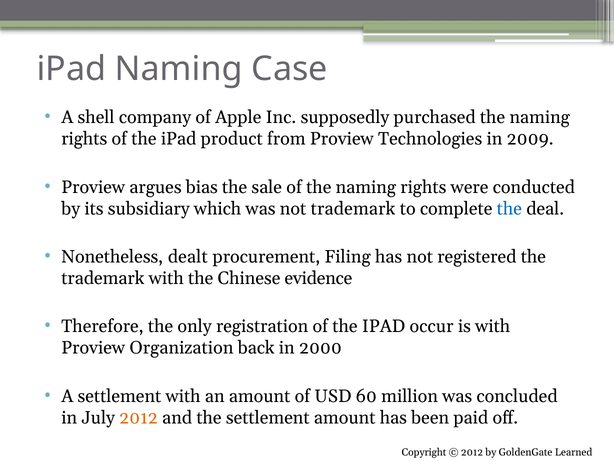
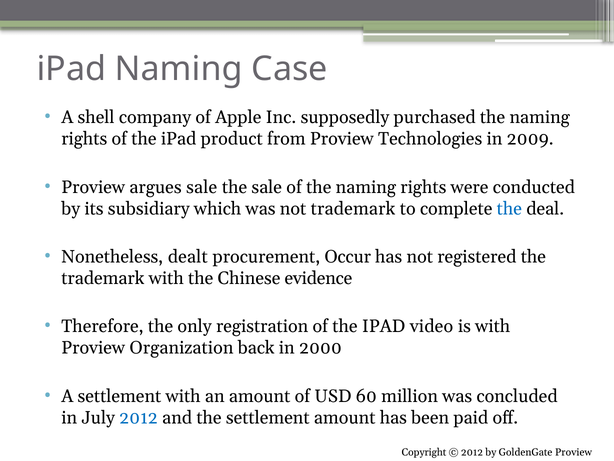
argues bias: bias -> sale
Filing: Filing -> Occur
occur: occur -> video
2012 at (139, 417) colour: orange -> blue
GoldenGate Learned: Learned -> Proview
